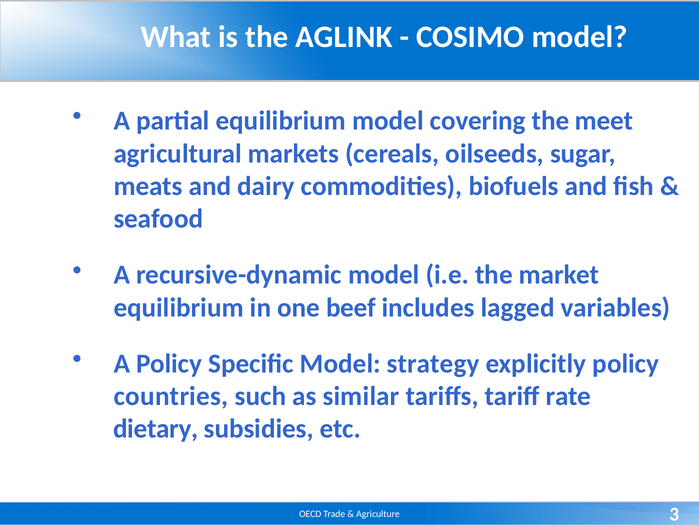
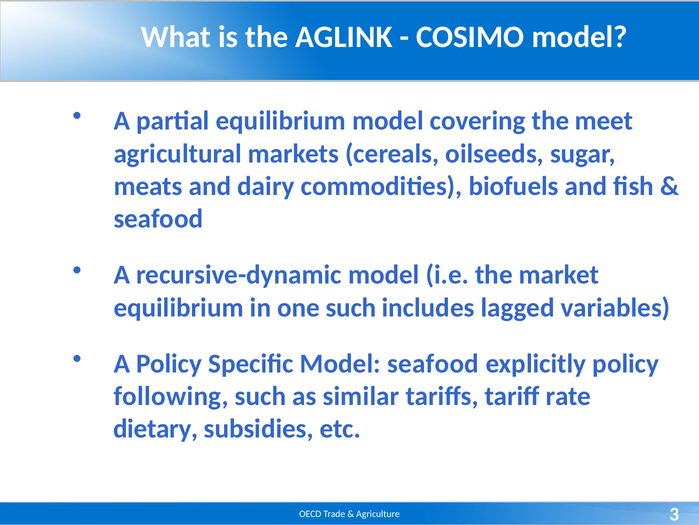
one beef: beef -> such
Model strategy: strategy -> seafood
countries: countries -> following
